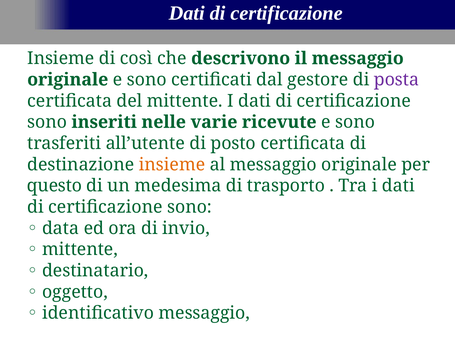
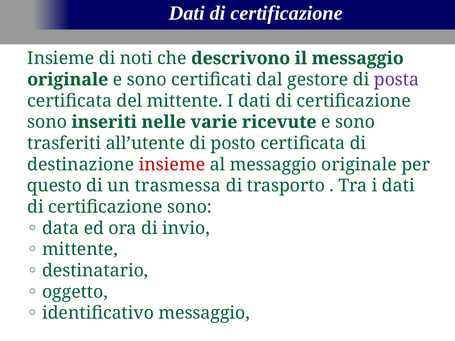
così: così -> noti
insieme at (172, 165) colour: orange -> red
medesima: medesima -> trasmessa
